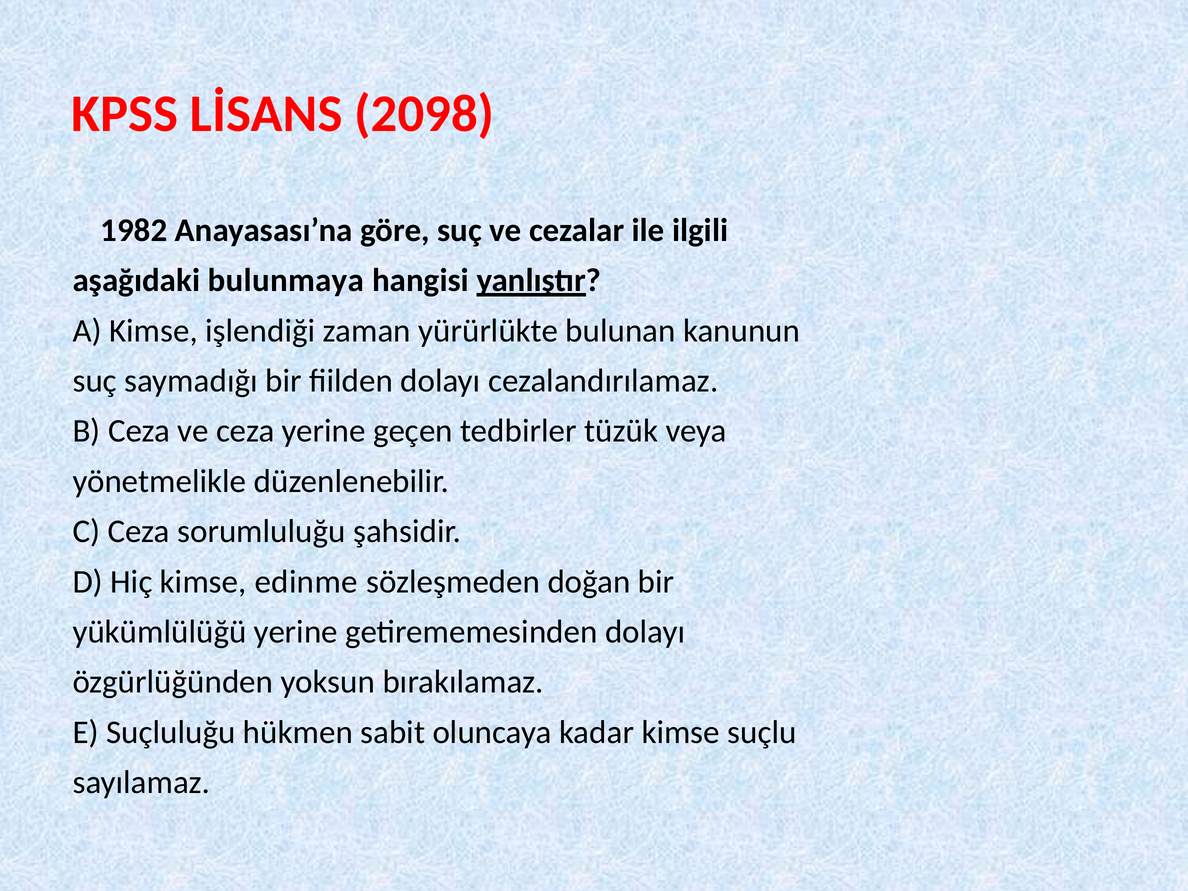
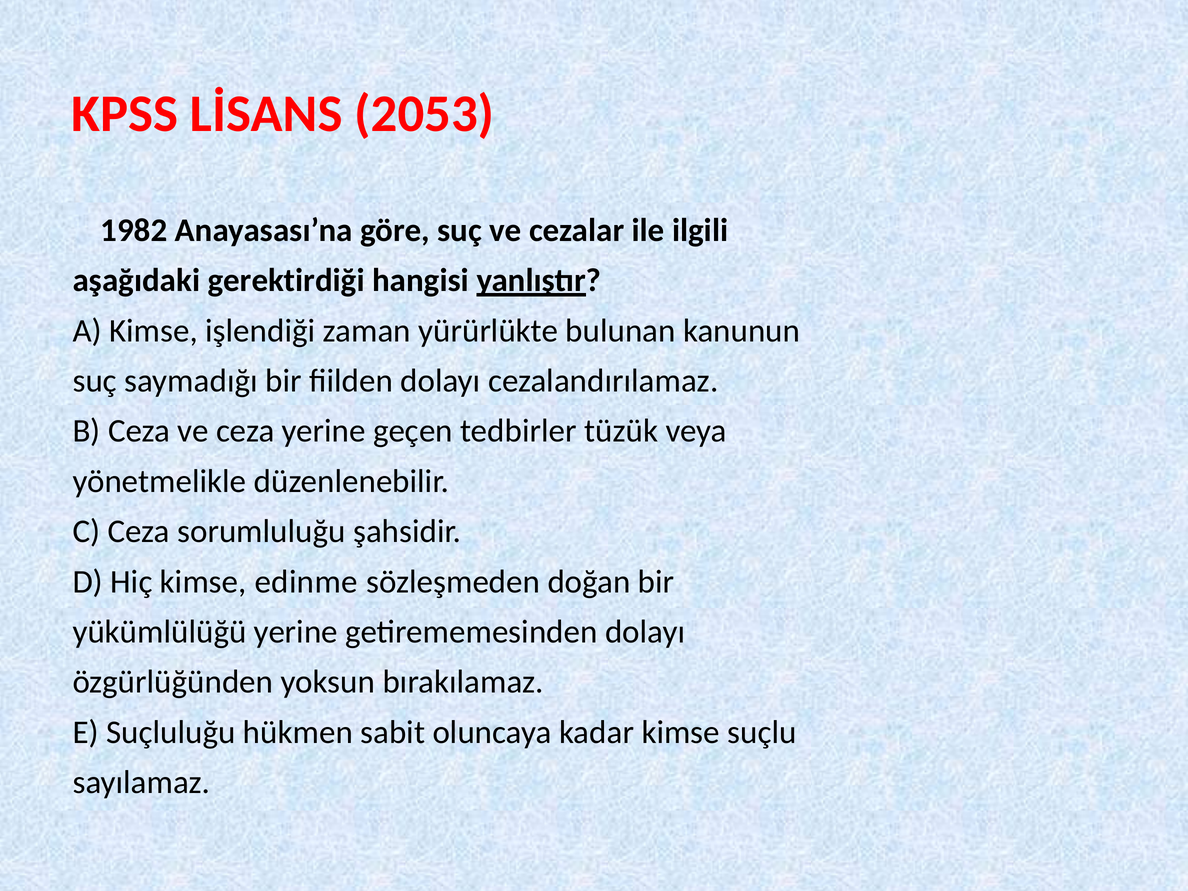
2098: 2098 -> 2053
bulunmaya: bulunmaya -> gerektirdiği
